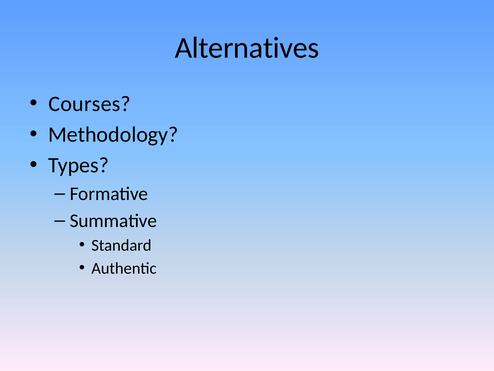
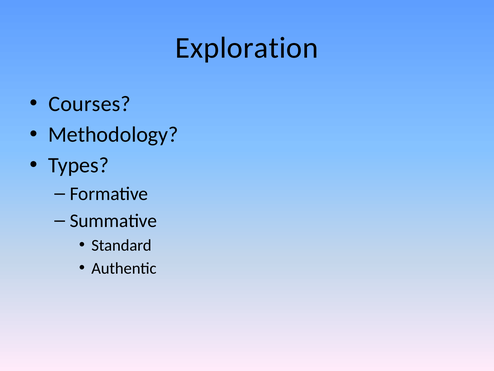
Alternatives: Alternatives -> Exploration
